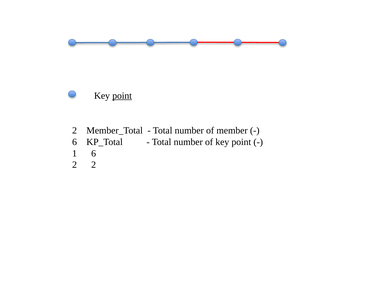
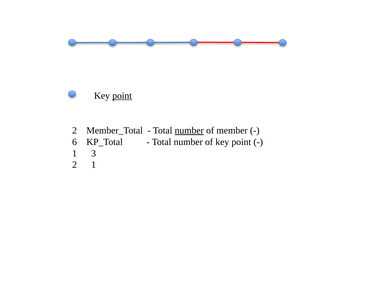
number at (189, 130) underline: none -> present
6 at (94, 153): 6 -> 3
2 2: 2 -> 1
